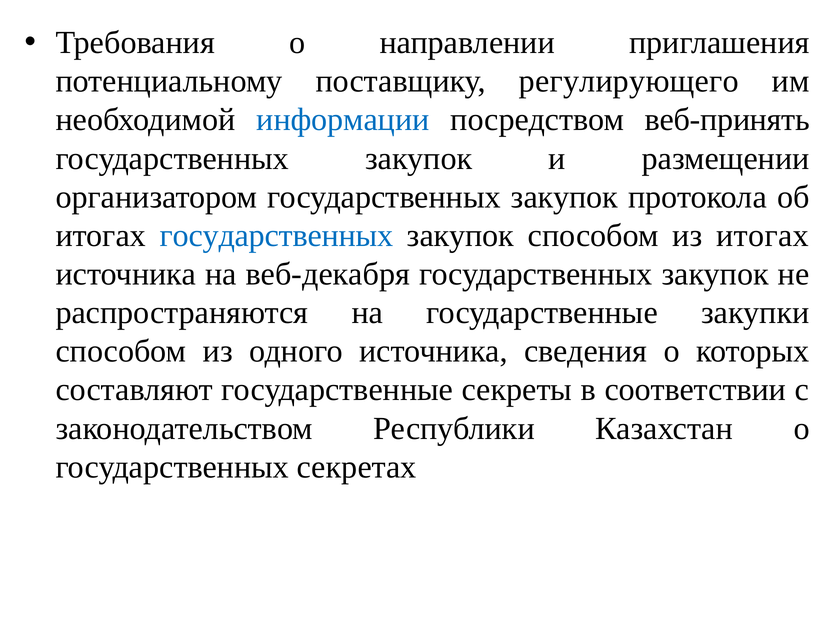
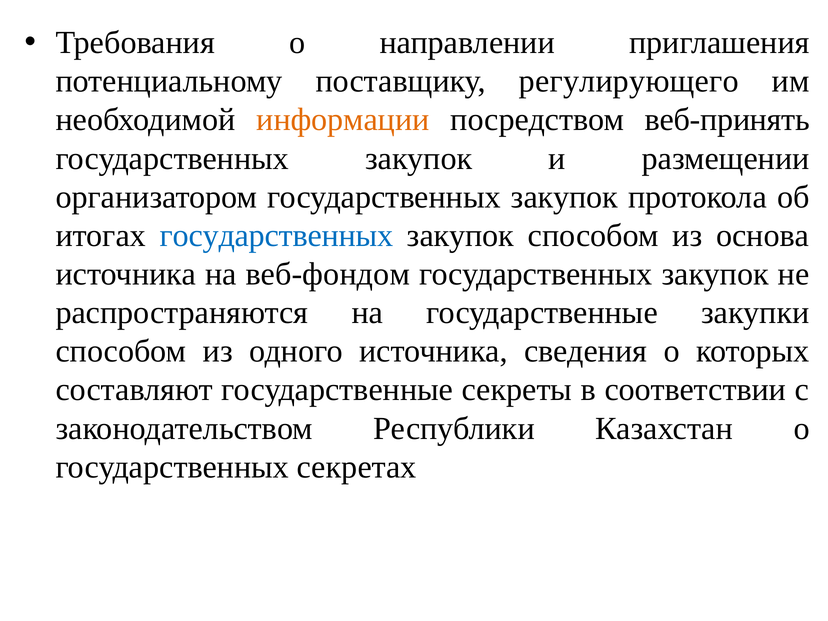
информации colour: blue -> orange
из итогах: итогах -> основа
веб-декабря: веб-декабря -> веб-фондом
